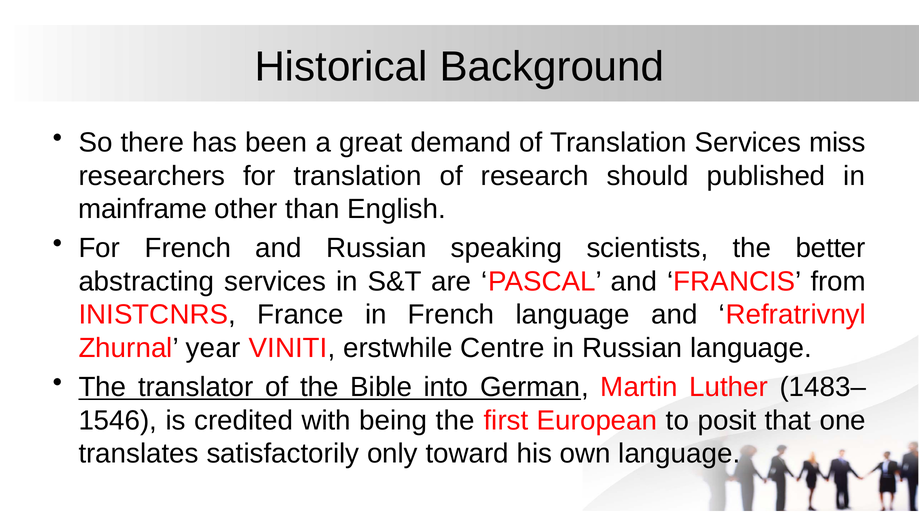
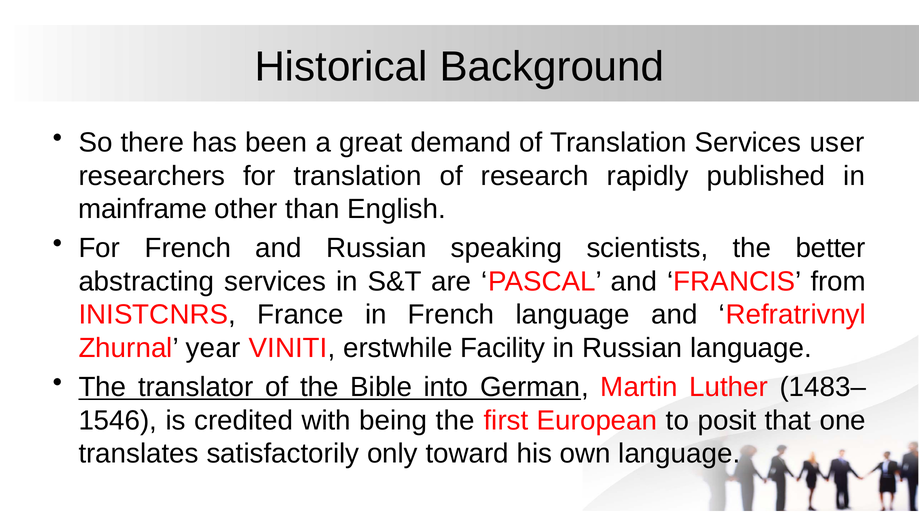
miss: miss -> user
should: should -> rapidly
Centre: Centre -> Facility
